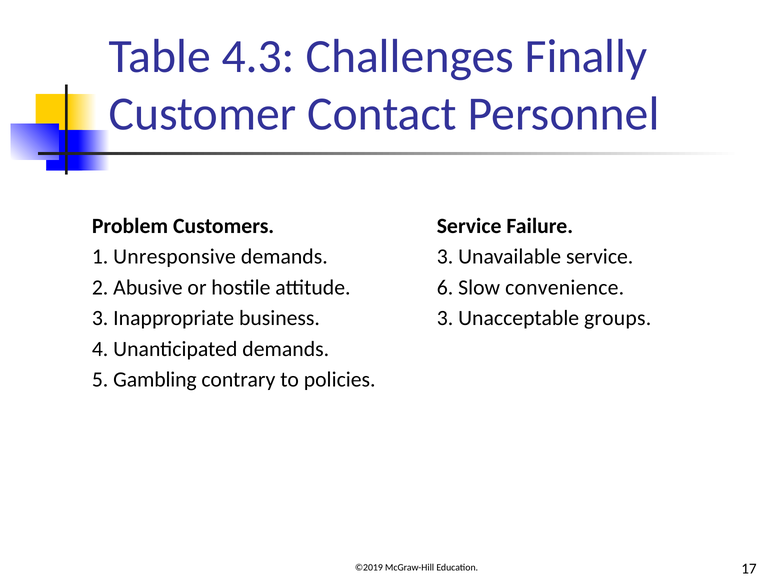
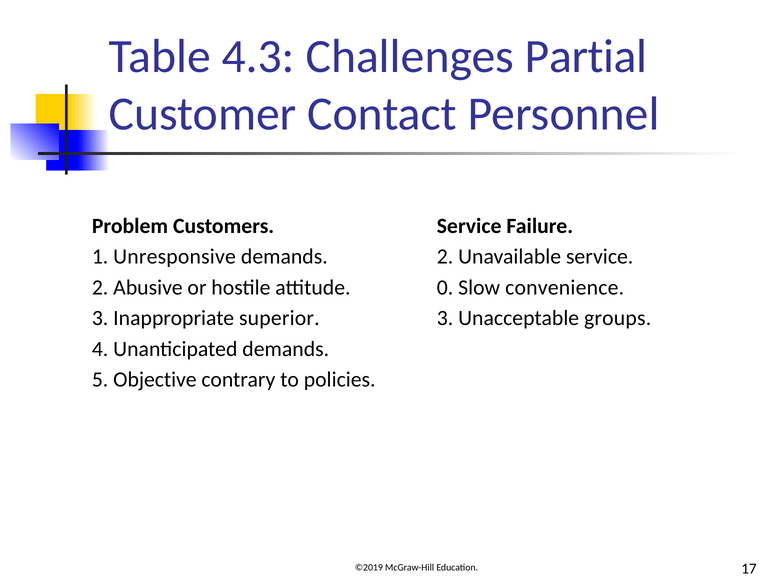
Finally: Finally -> Partial
demands 3: 3 -> 2
6: 6 -> 0
business: business -> superior
Gambling: Gambling -> Objective
